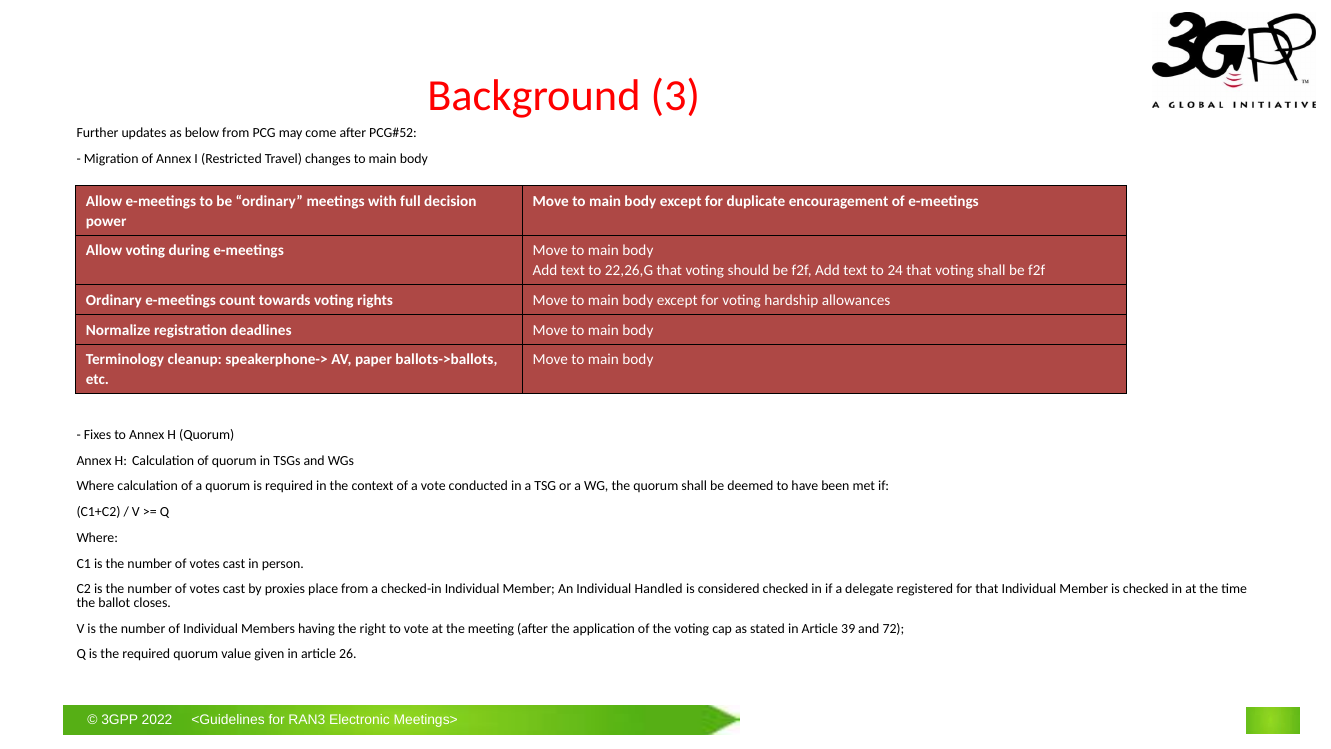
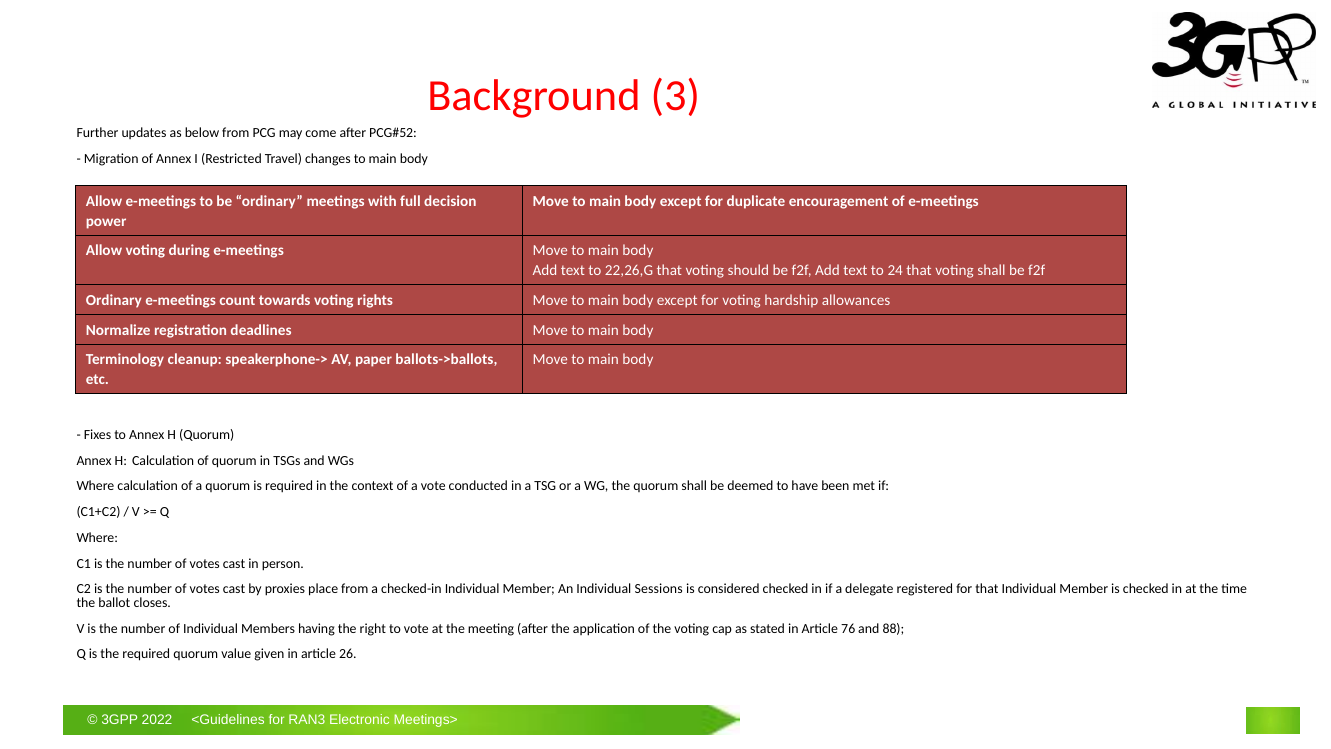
Handled: Handled -> Sessions
39: 39 -> 76
72: 72 -> 88
